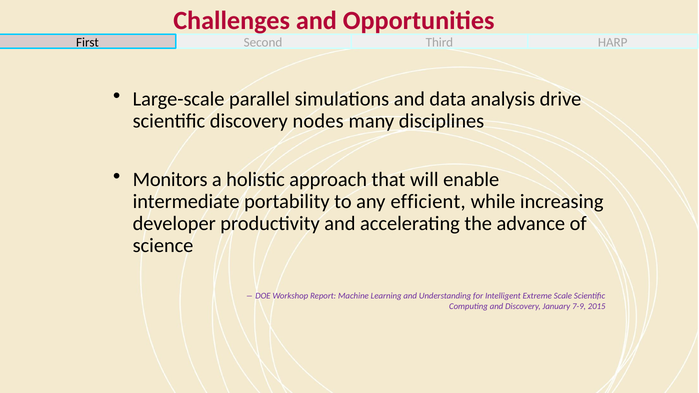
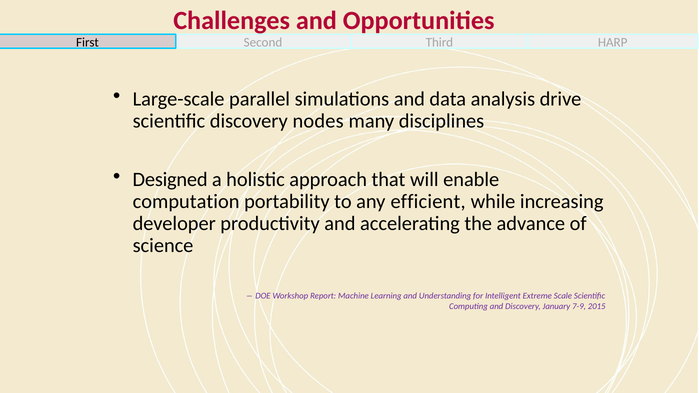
Monitors: Monitors -> Designed
intermediate: intermediate -> computation
